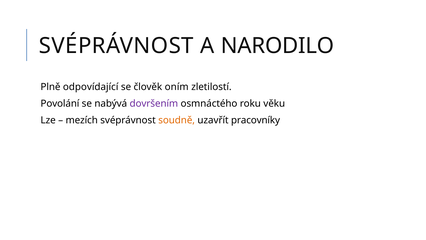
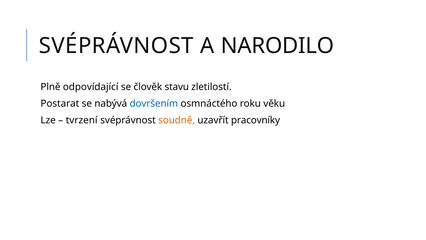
oním: oním -> stavu
Povolání: Povolání -> Postarat
dovršením colour: purple -> blue
mezích: mezích -> tvrzení
